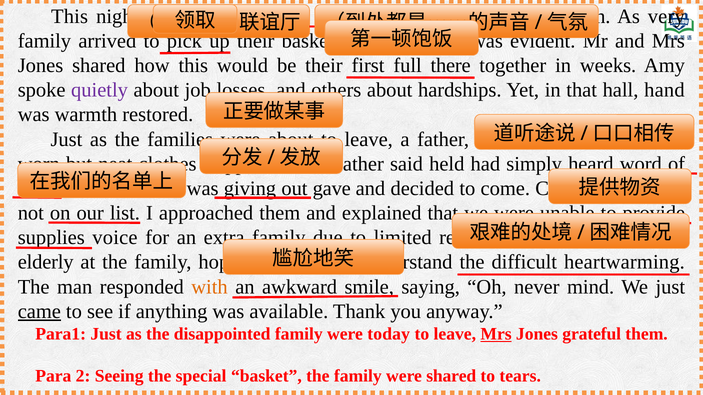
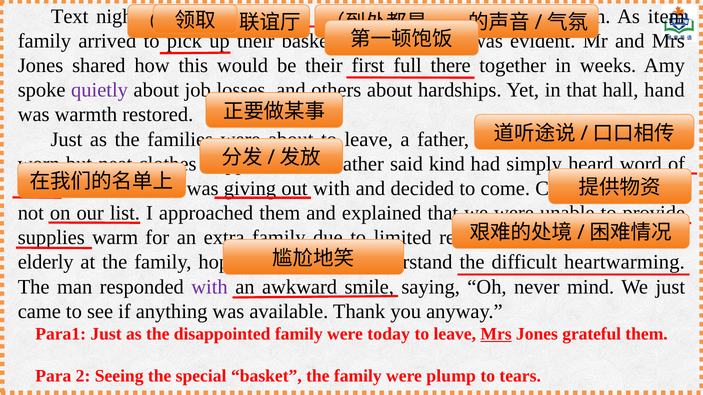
This at (70, 16): This -> Text
very: very -> item
held: held -> kind
gave at (332, 189): gave -> with
voice: voice -> warm
with at (210, 287) colour: orange -> purple
came underline: present -> none
were shared: shared -> plump
